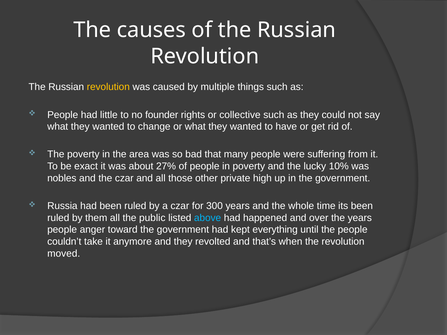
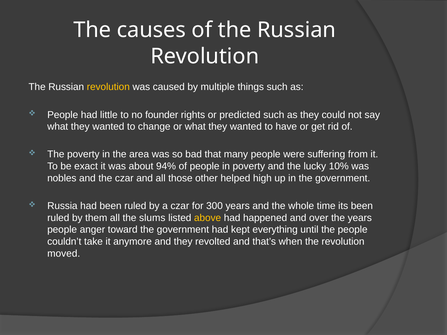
collective: collective -> predicted
27%: 27% -> 94%
private: private -> helped
public: public -> slums
above colour: light blue -> yellow
